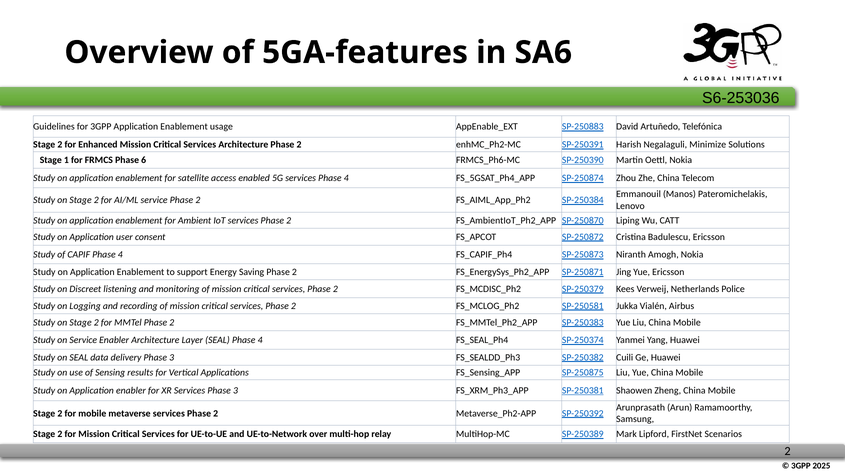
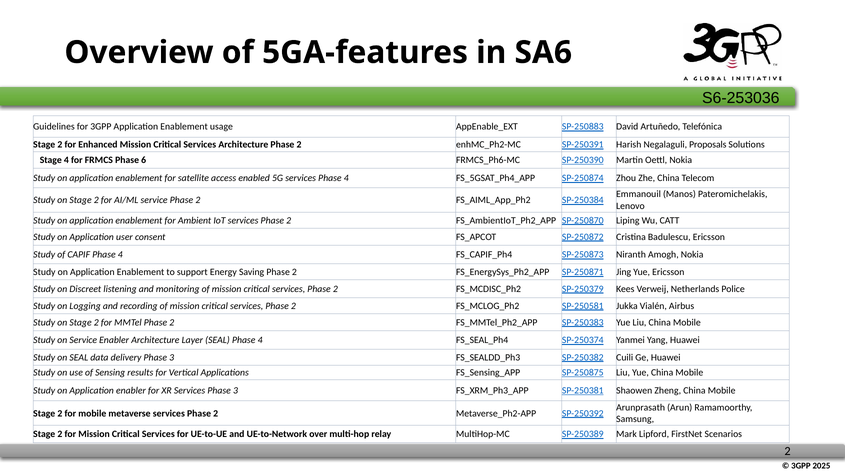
Minimize: Minimize -> Proposals
Stage 1: 1 -> 4
